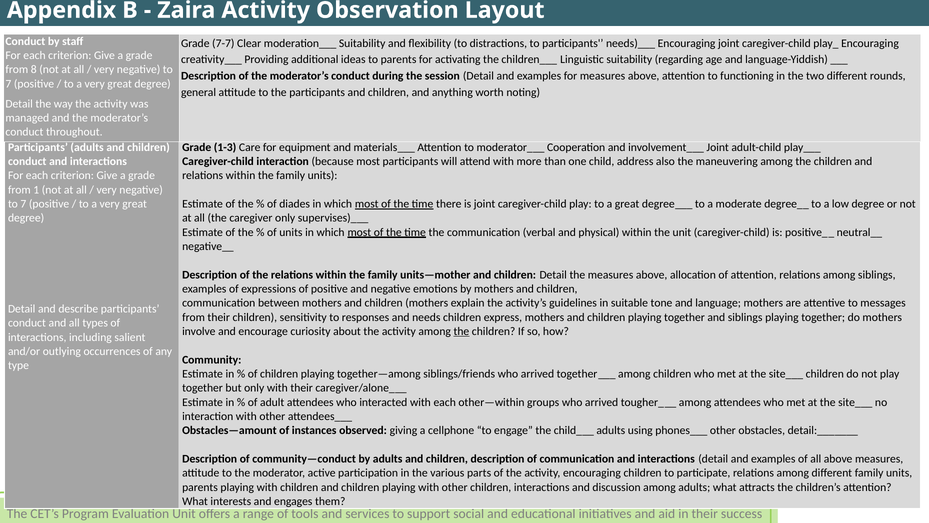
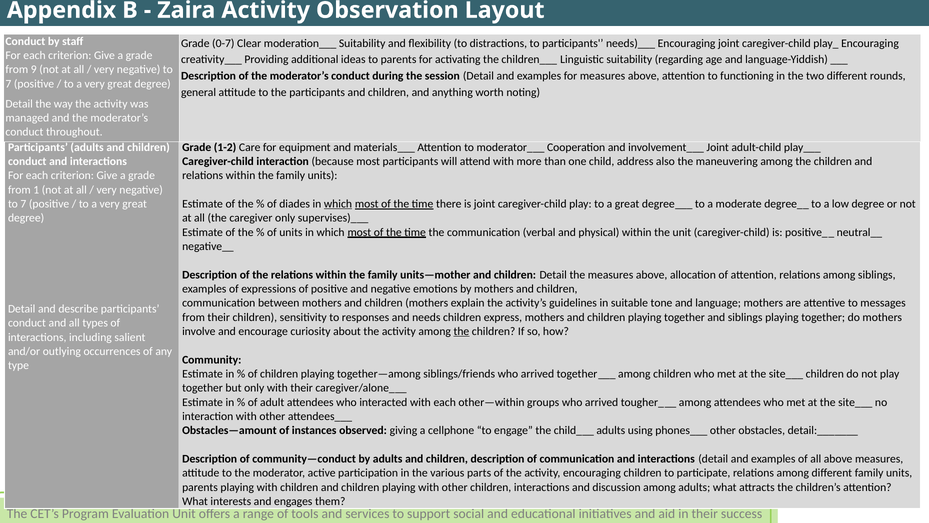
7-7: 7-7 -> 0-7
8: 8 -> 9
1-3: 1-3 -> 1-2
which at (338, 204) underline: none -> present
